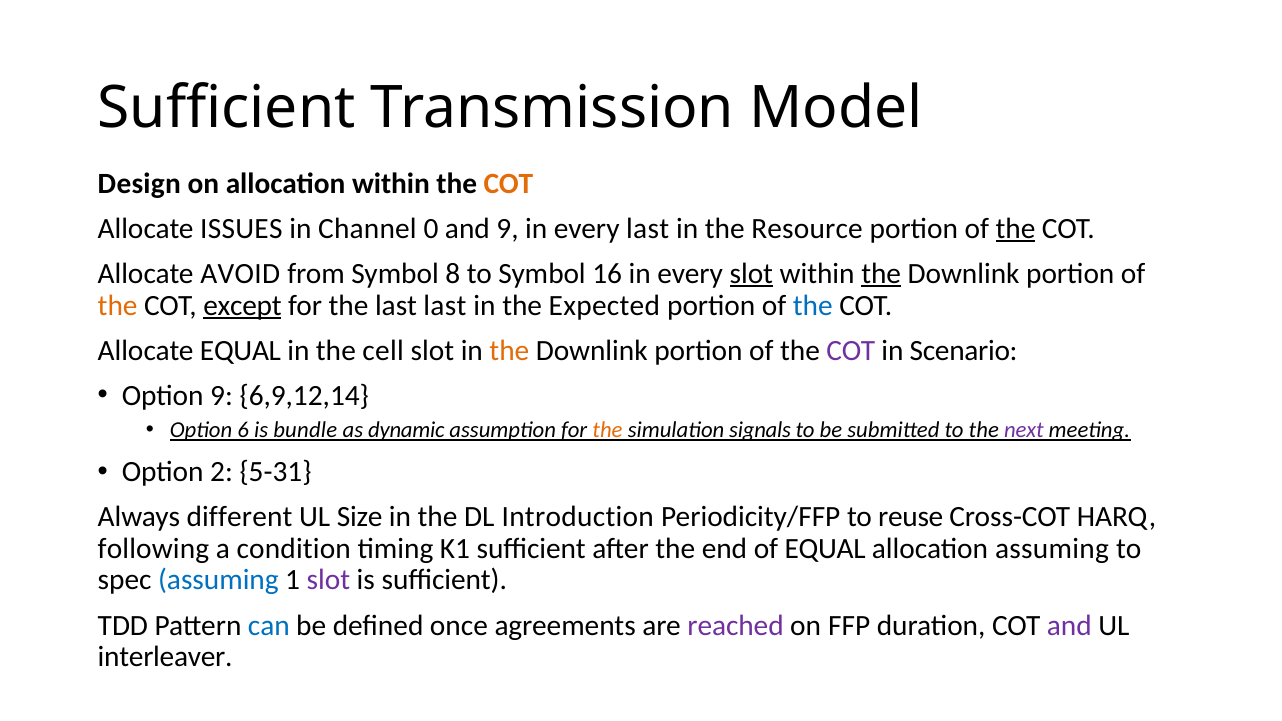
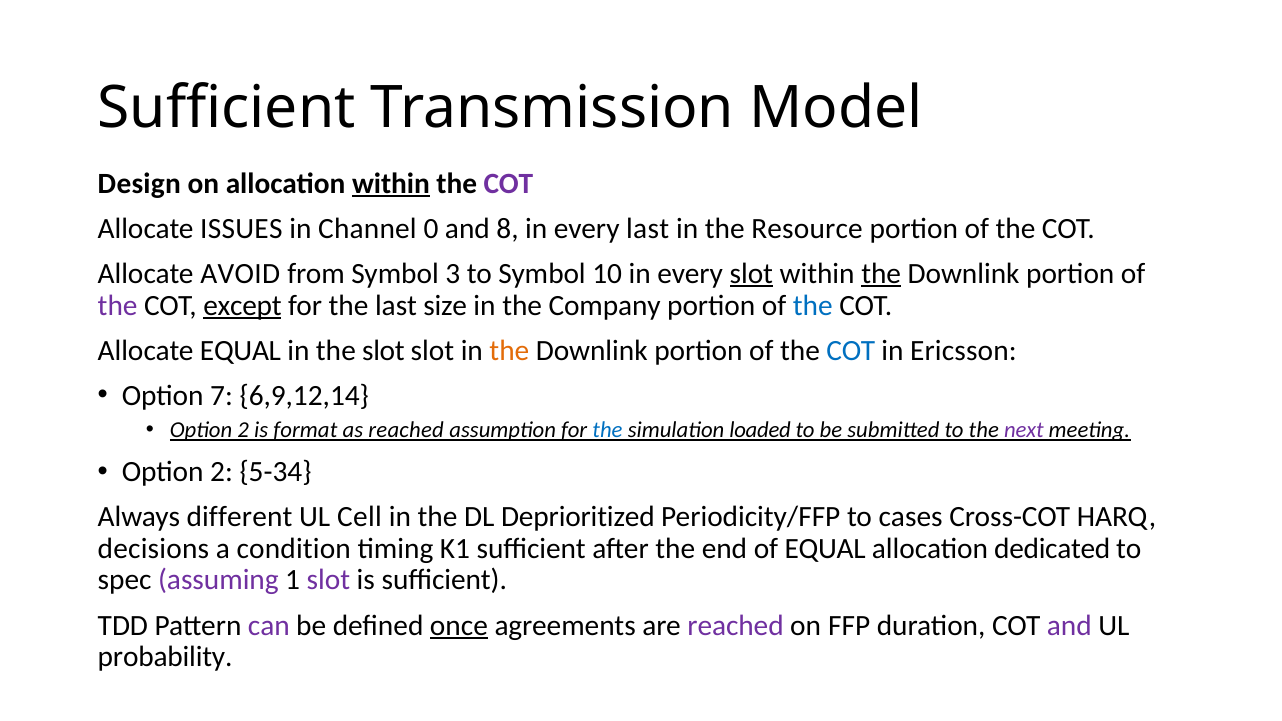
within at (391, 184) underline: none -> present
COT at (508, 184) colour: orange -> purple
and 9: 9 -> 8
the at (1015, 229) underline: present -> none
8: 8 -> 3
16: 16 -> 10
the at (118, 305) colour: orange -> purple
last last: last -> size
Expected: Expected -> Company
the cell: cell -> slot
COT at (851, 350) colour: purple -> blue
Scenario: Scenario -> Ericsson
Option 9: 9 -> 7
6 at (243, 430): 6 -> 2
bundle: bundle -> format
as dynamic: dynamic -> reached
the at (608, 430) colour: orange -> blue
signals: signals -> loaded
5-31: 5-31 -> 5-34
Size: Size -> Cell
Introduction: Introduction -> Deprioritized
reuse: reuse -> cases
following: following -> decisions
allocation assuming: assuming -> dedicated
assuming at (218, 580) colour: blue -> purple
can colour: blue -> purple
once underline: none -> present
interleaver: interleaver -> probability
